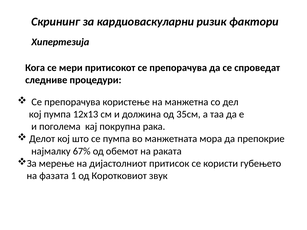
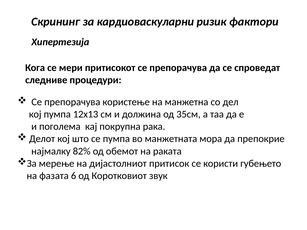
67%: 67% -> 82%
1: 1 -> 6
